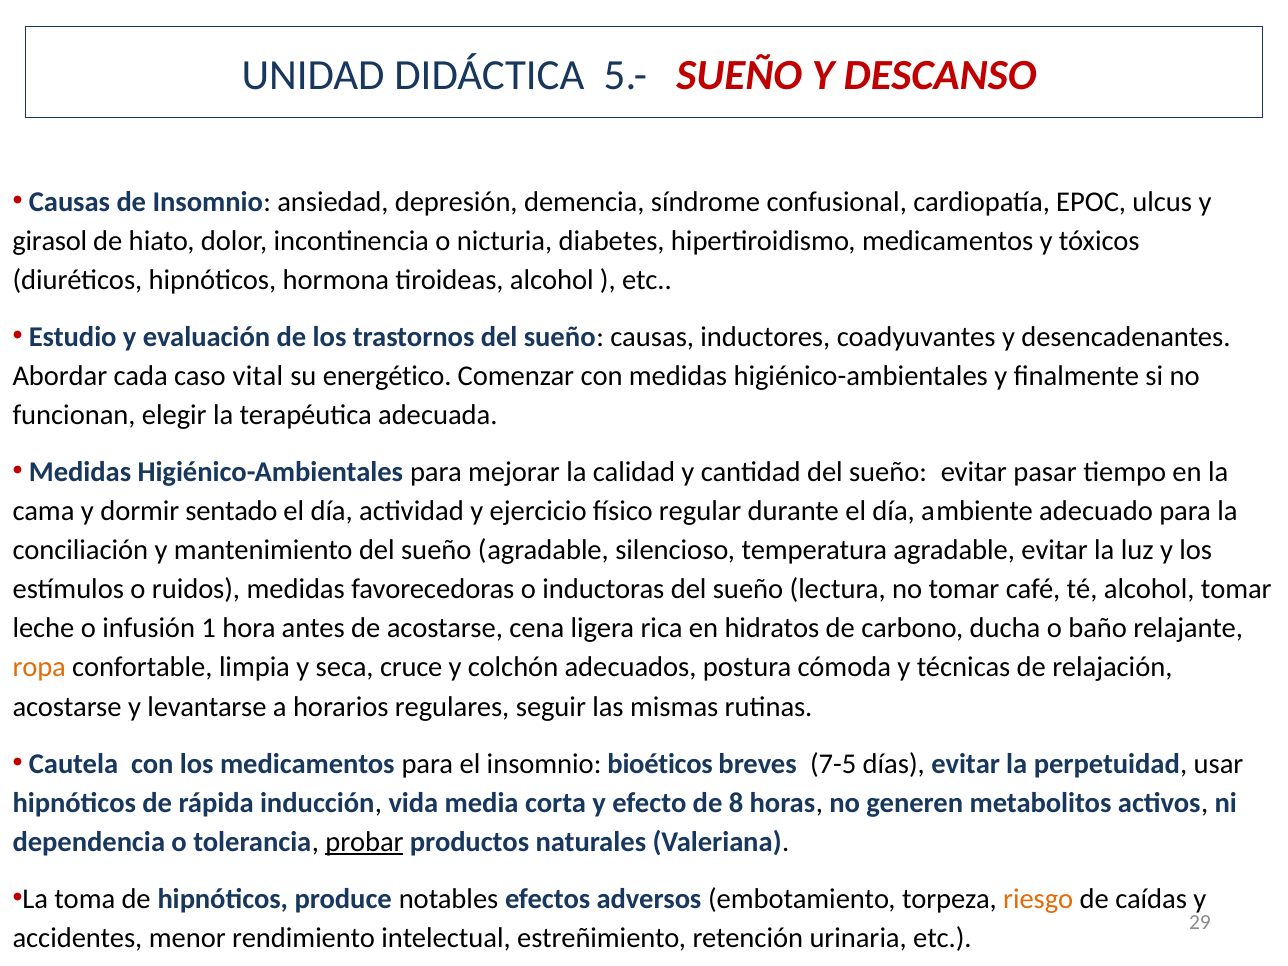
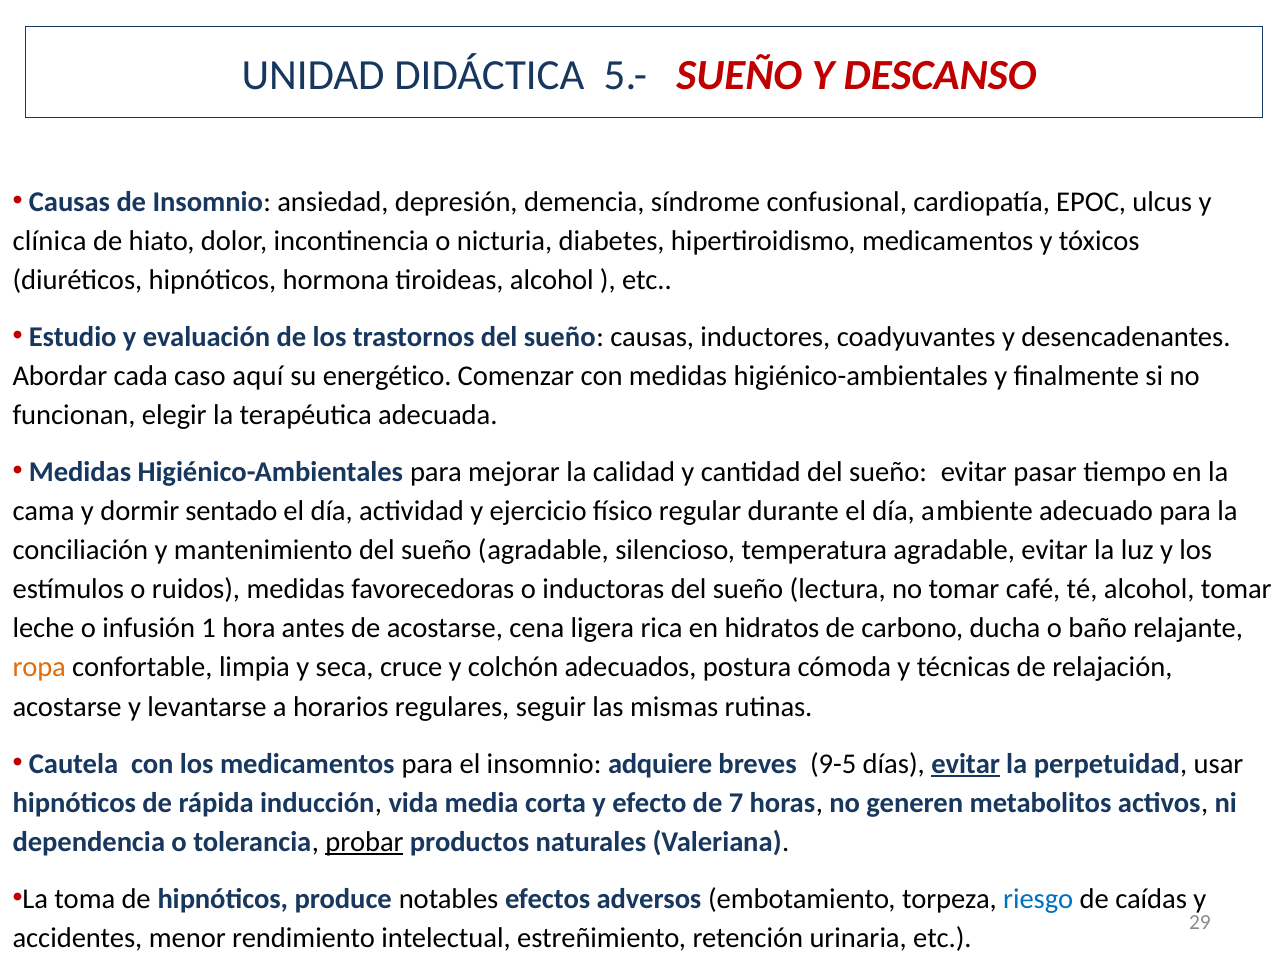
girasol: girasol -> clínica
vital: vital -> aquí
bioéticos: bioéticos -> adquiere
7-5: 7-5 -> 9-5
evitar at (966, 764) underline: none -> present
8: 8 -> 7
riesgo colour: orange -> blue
